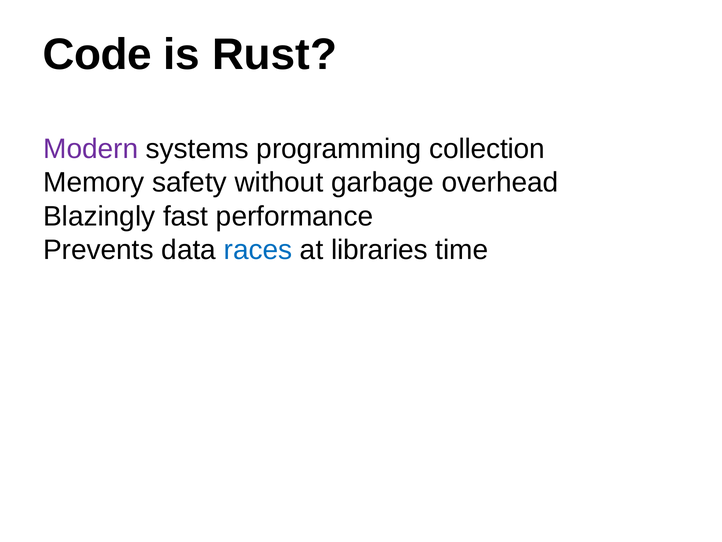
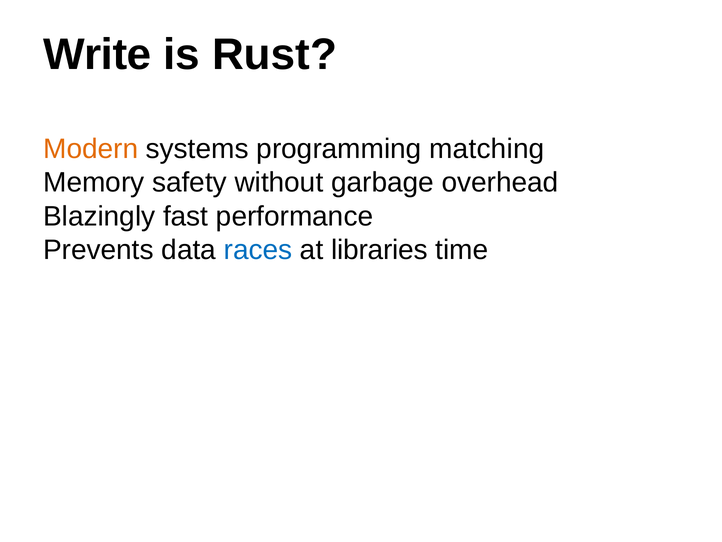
Code: Code -> Write
Modern colour: purple -> orange
collection: collection -> matching
